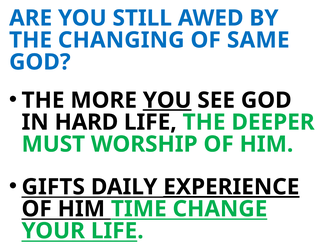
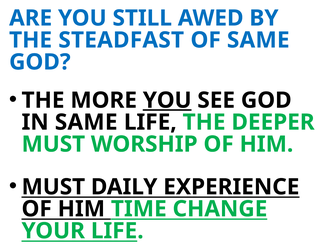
CHANGING: CHANGING -> STEADFAST
IN HARD: HARD -> SAME
GIFTS at (53, 187): GIFTS -> MUST
EXPERIENCE underline: present -> none
